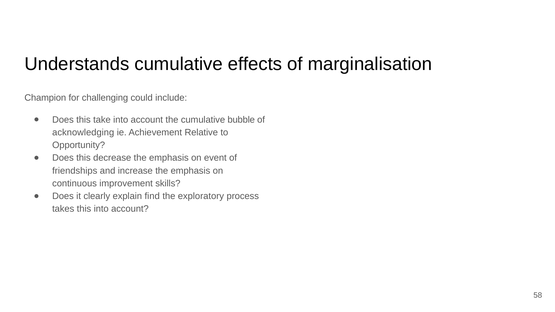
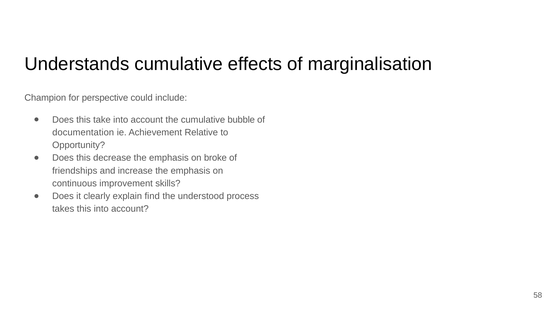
challenging: challenging -> perspective
acknowledging: acknowledging -> documentation
event: event -> broke
exploratory: exploratory -> understood
